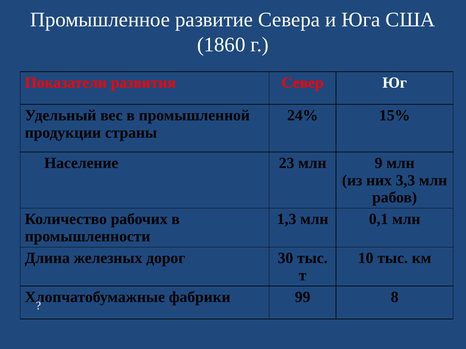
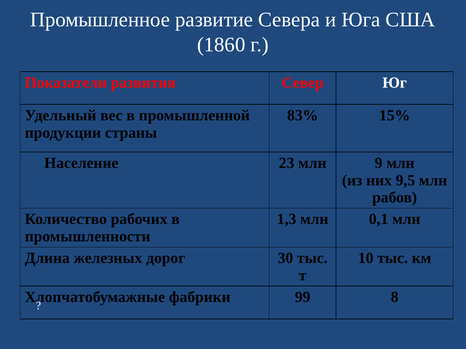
24%: 24% -> 83%
3,3: 3,3 -> 9,5
